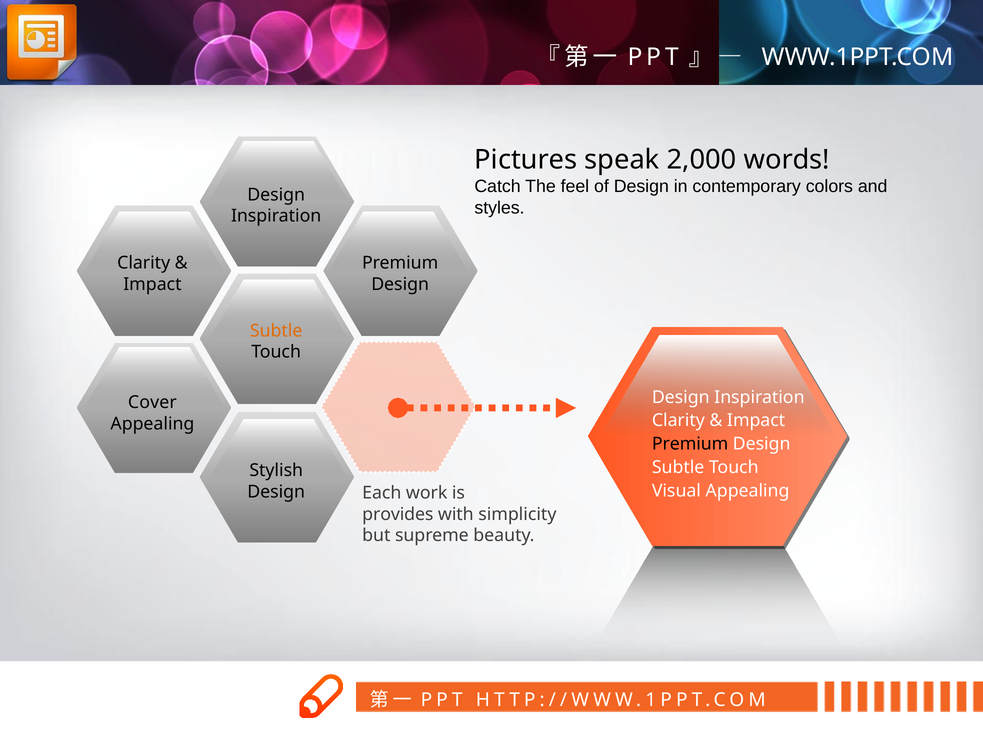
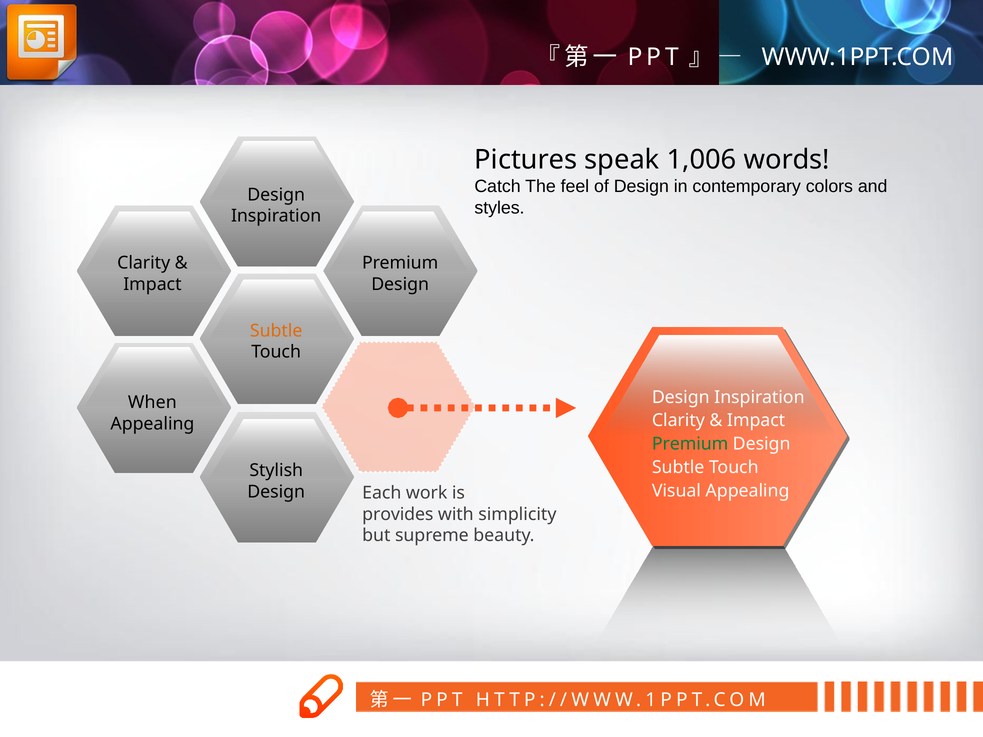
2,000: 2,000 -> 1,006
Cover: Cover -> When
Premium at (690, 444) colour: black -> green
